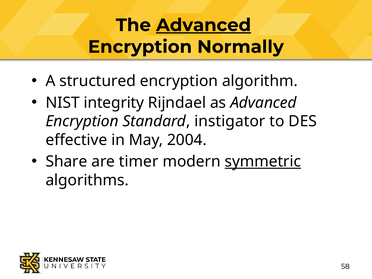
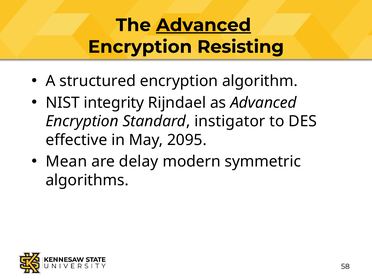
Normally: Normally -> Resisting
2004: 2004 -> 2095
Share: Share -> Mean
timer: timer -> delay
symmetric underline: present -> none
